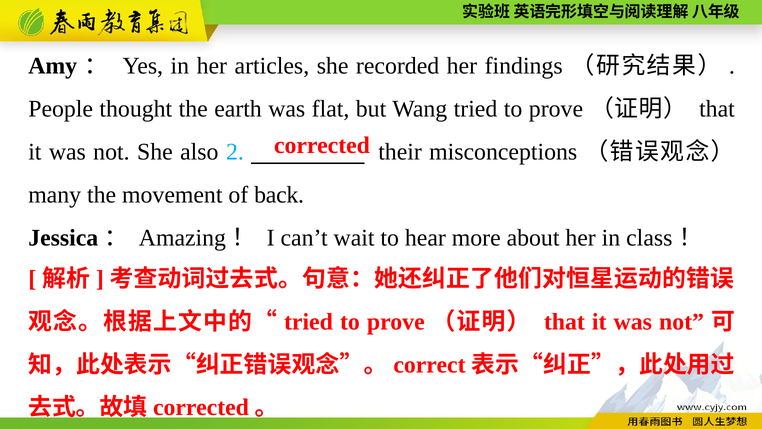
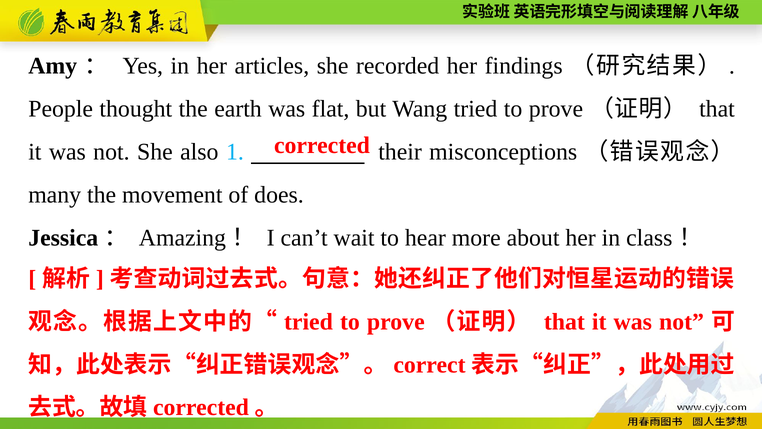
2: 2 -> 1
back: back -> does
